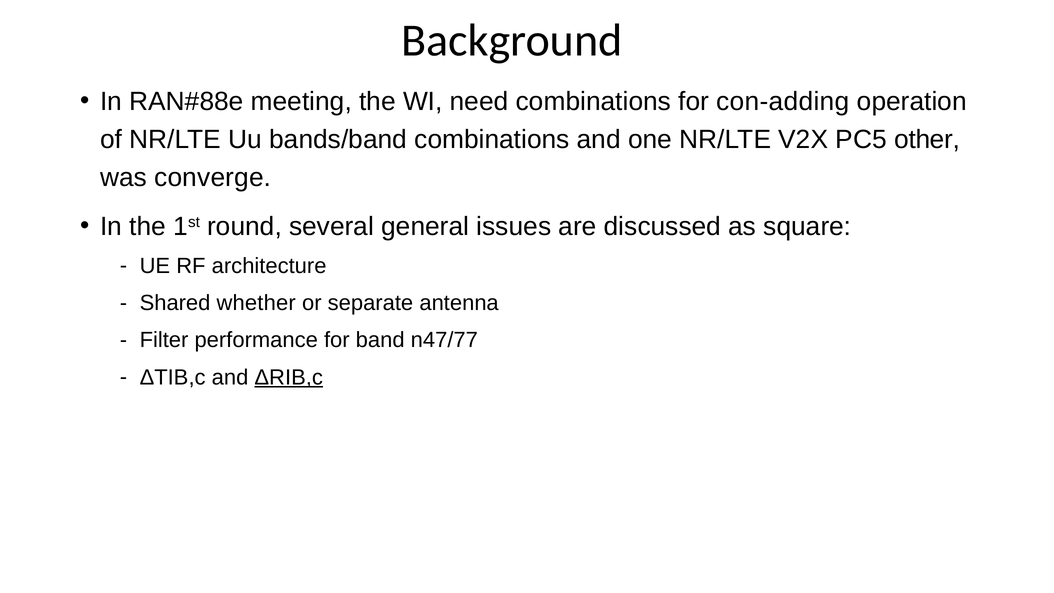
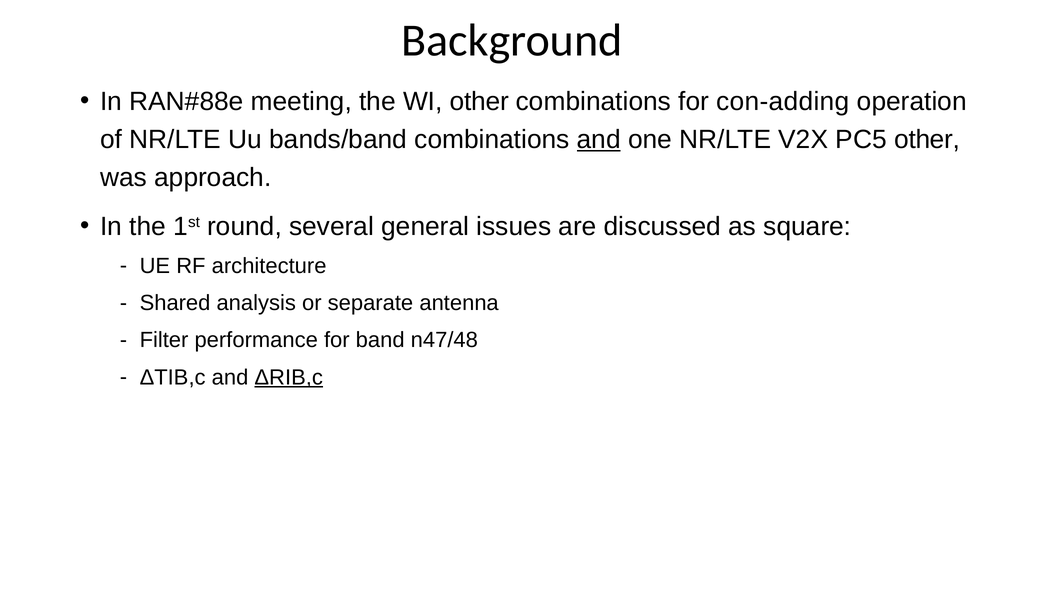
WI need: need -> other
and at (599, 140) underline: none -> present
converge: converge -> approach
whether: whether -> analysis
n47/77: n47/77 -> n47/48
